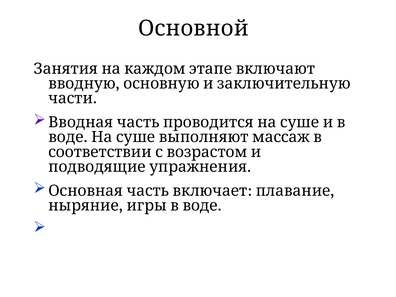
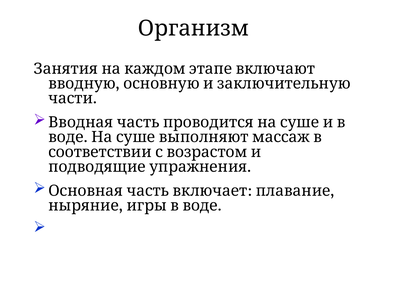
Основной: Основной -> Организм
